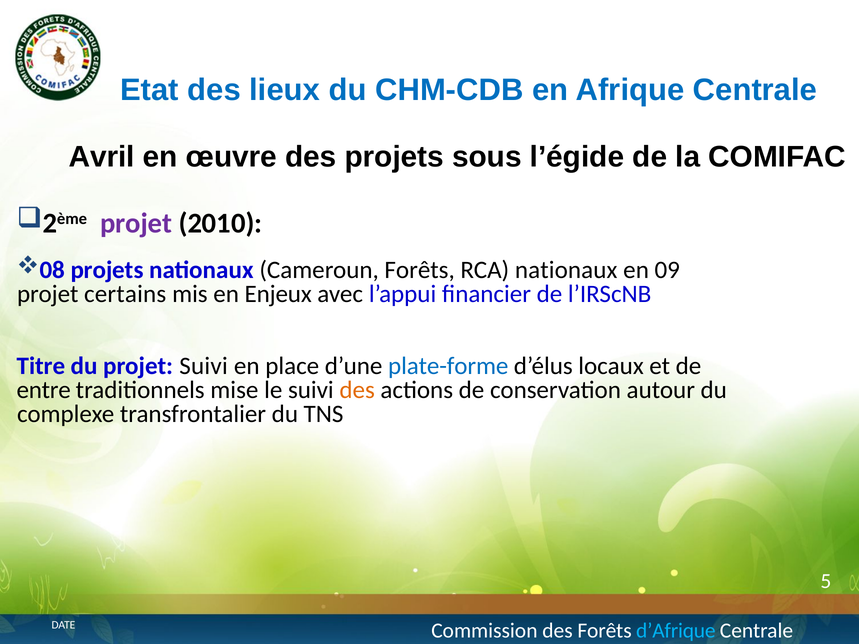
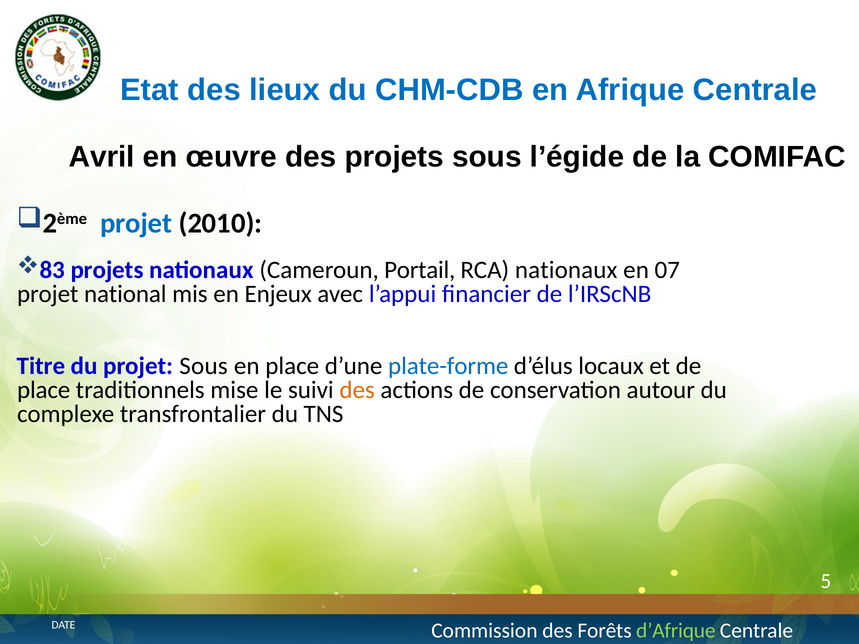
projet at (136, 223) colour: purple -> blue
08: 08 -> 83
Cameroun Forêts: Forêts -> Portail
09: 09 -> 07
certains: certains -> national
projet Suivi: Suivi -> Sous
entre at (44, 390): entre -> place
d’Afrique colour: light blue -> light green
